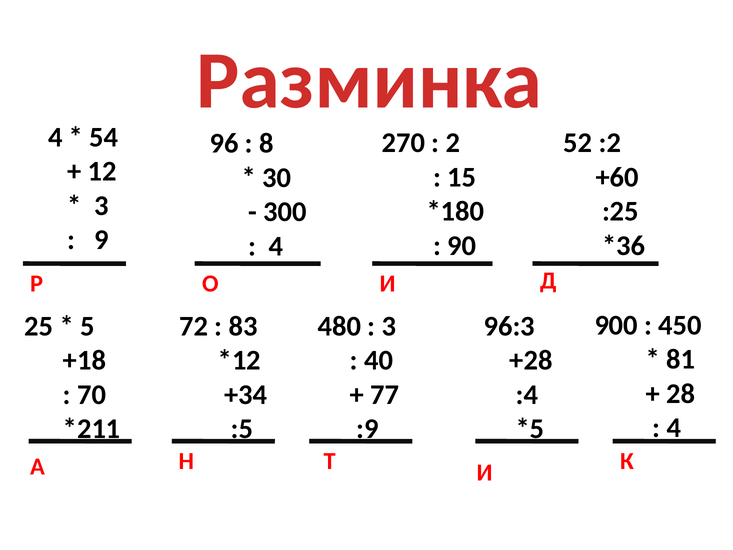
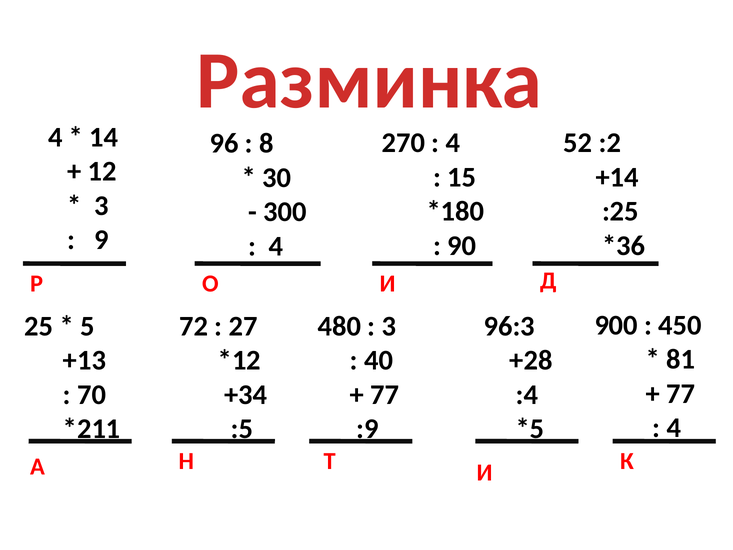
54: 54 -> 14
2 at (453, 143): 2 -> 4
+60: +60 -> +14
83: 83 -> 27
+18: +18 -> +13
28 at (681, 394): 28 -> 77
